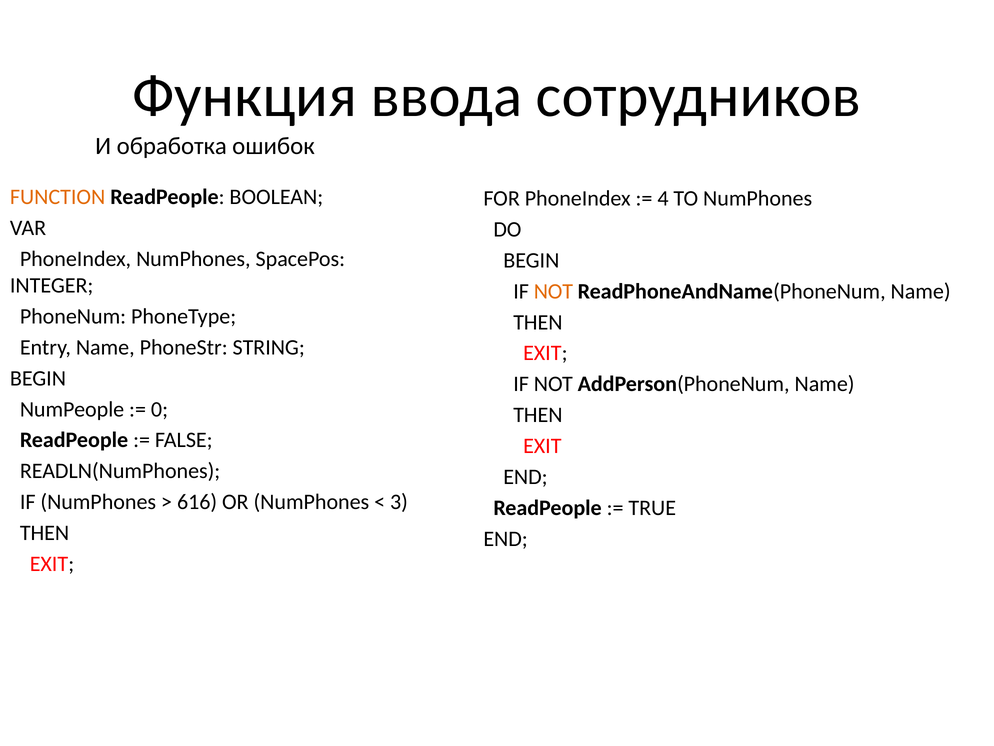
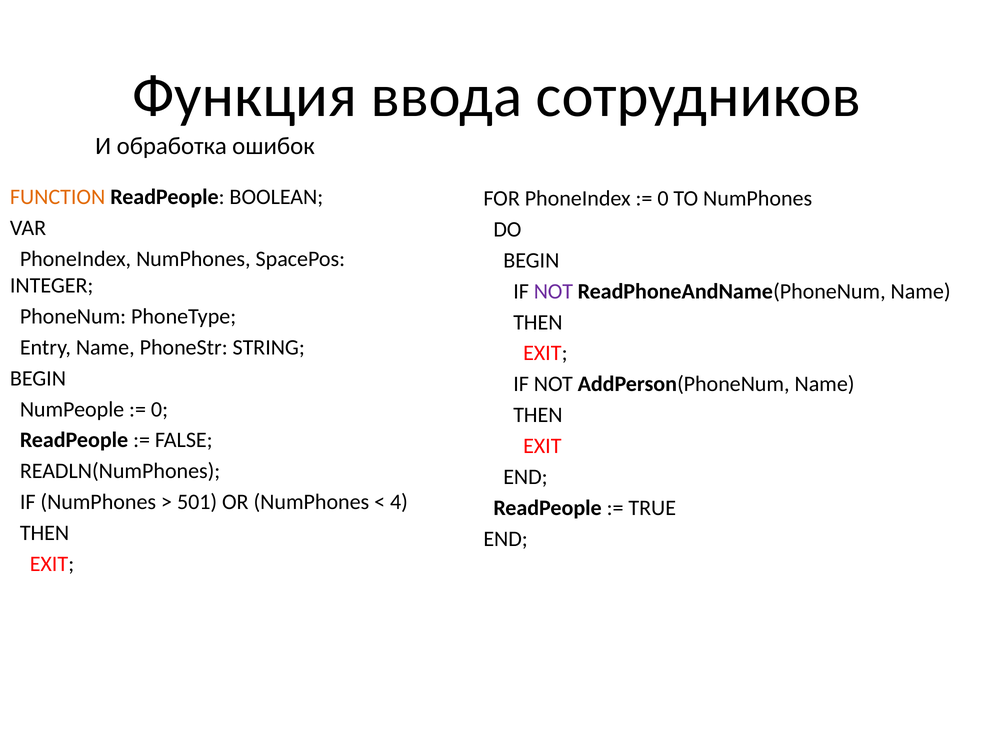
4 at (663, 198): 4 -> 0
NOT at (553, 291) colour: orange -> purple
616: 616 -> 501
3: 3 -> 4
